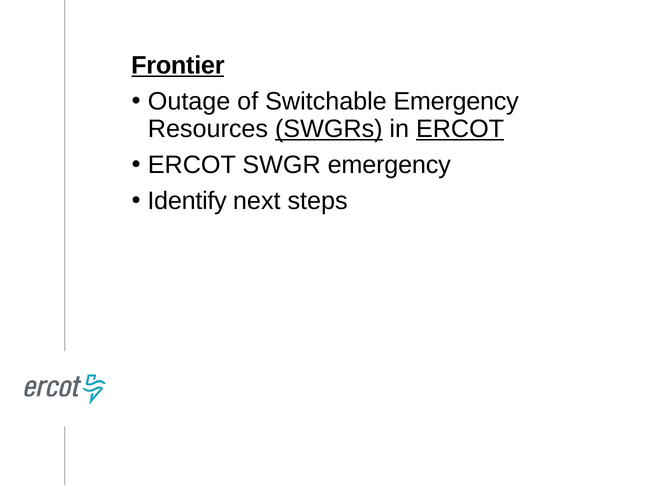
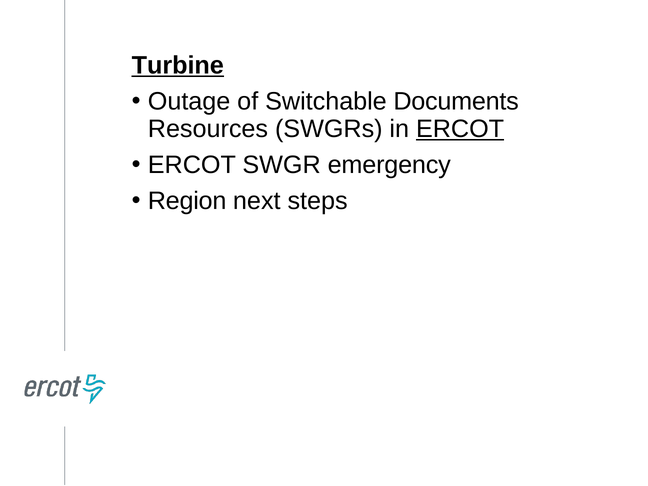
Frontier: Frontier -> Turbine
Switchable Emergency: Emergency -> Documents
SWGRs underline: present -> none
Identify: Identify -> Region
